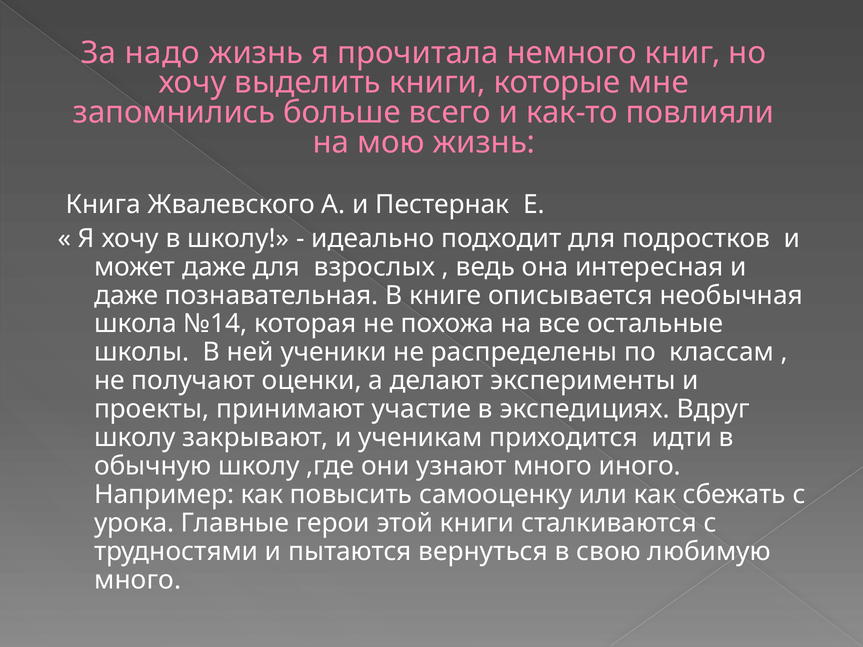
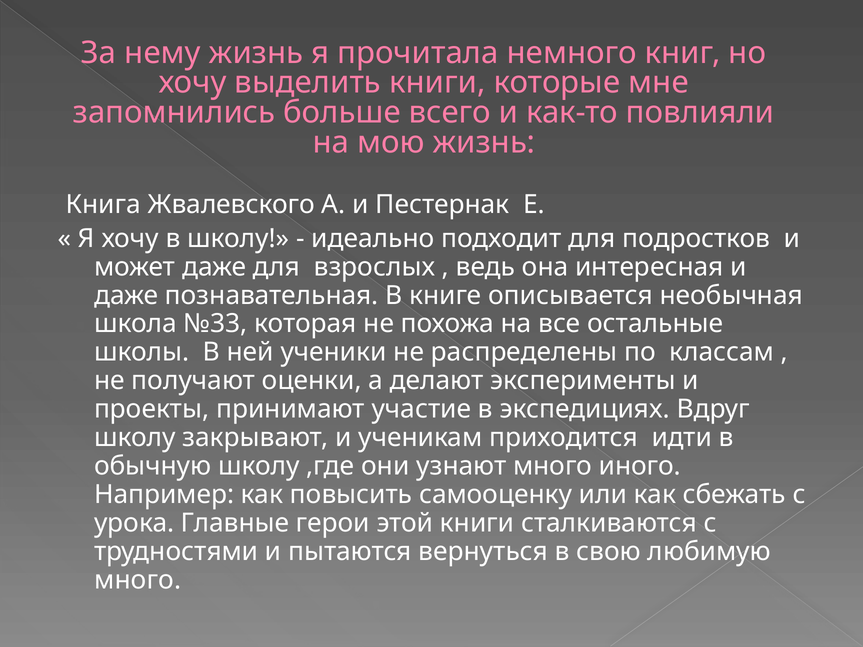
надо: надо -> нему
№14: №14 -> №33
